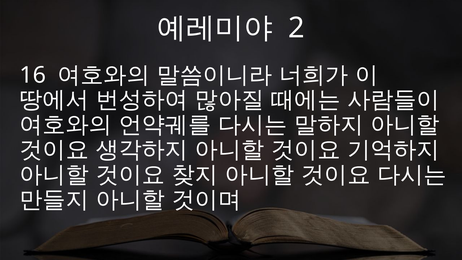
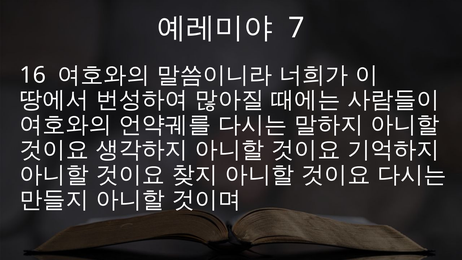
2: 2 -> 7
